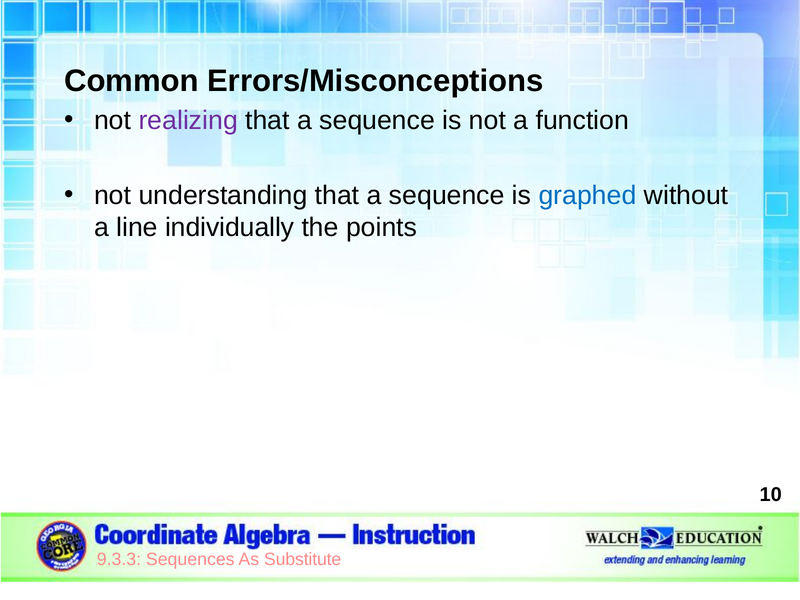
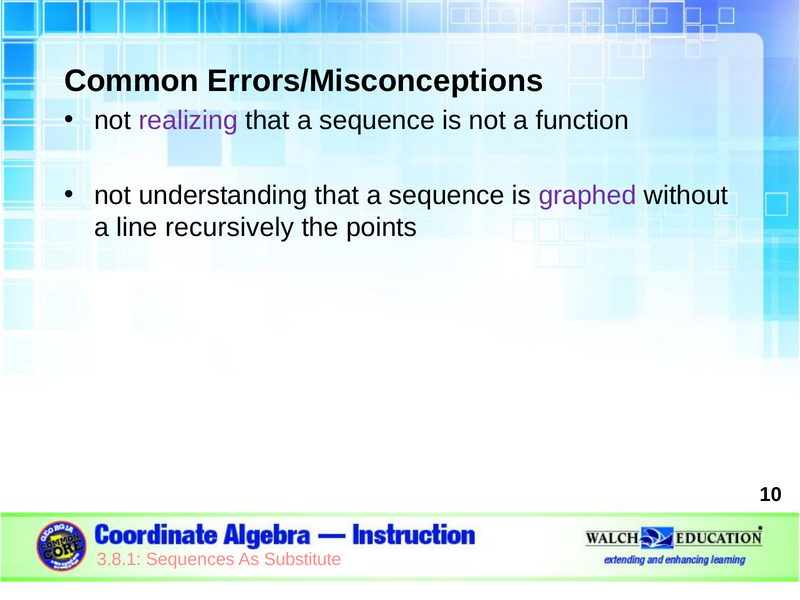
graphed colour: blue -> purple
individually: individually -> recursively
9.3.3: 9.3.3 -> 3.8.1
